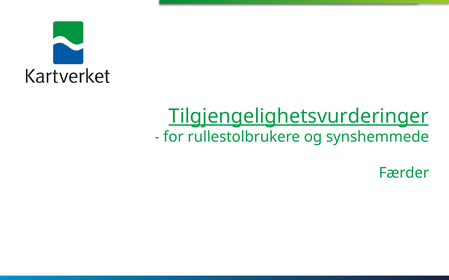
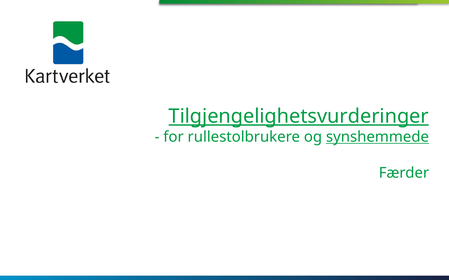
synshemmede underline: none -> present
